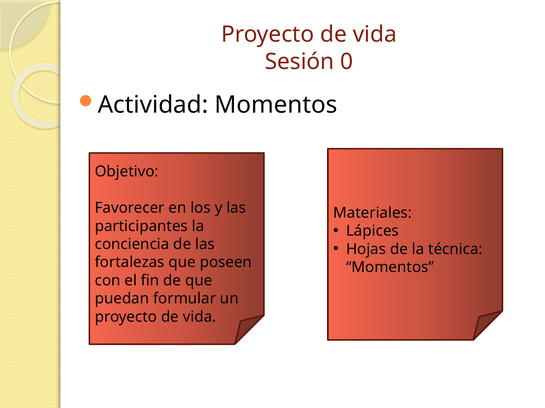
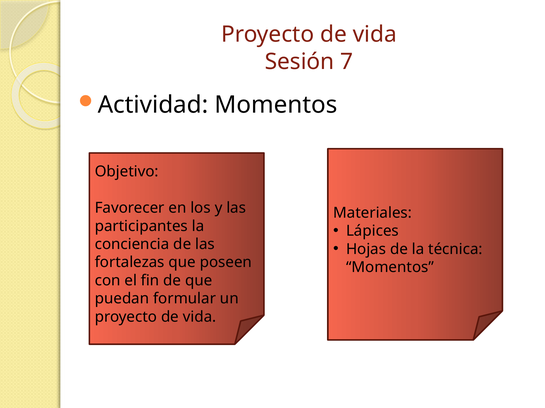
0: 0 -> 7
